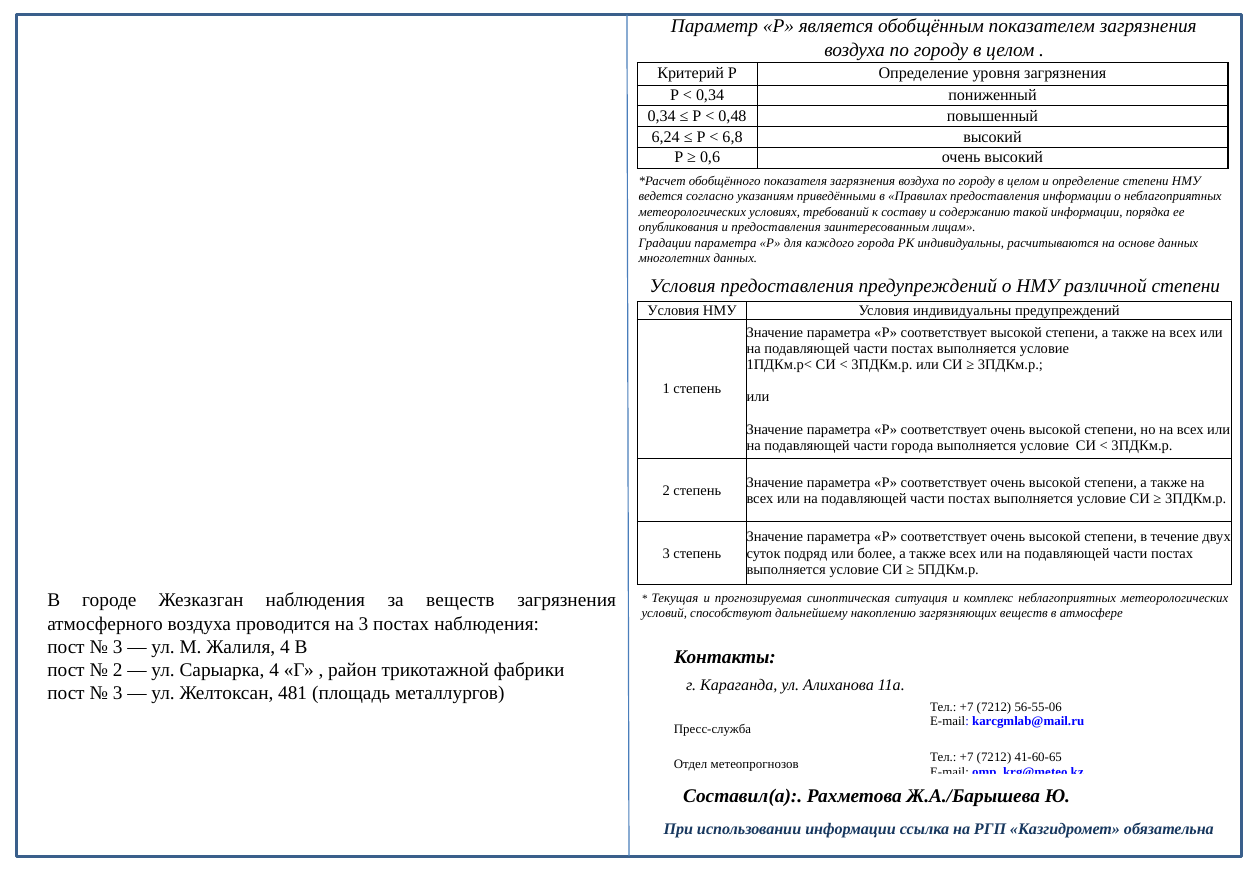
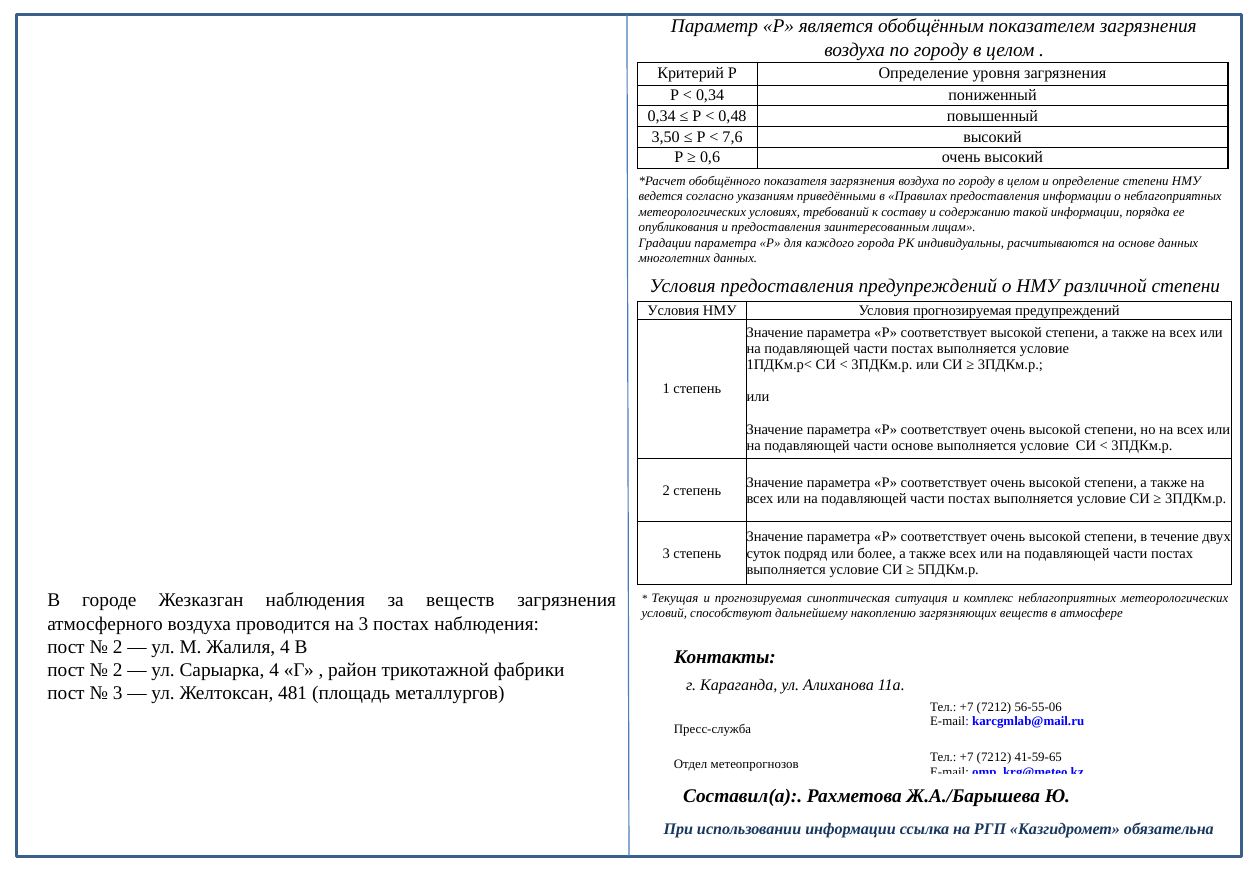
6,24: 6,24 -> 3,50
6,8: 6,8 -> 7,6
Условия индивидуальны: индивидуальны -> прогнозируемая
части города: города -> основе
3 at (118, 647): 3 -> 2
41-60-65: 41-60-65 -> 41-59-65
